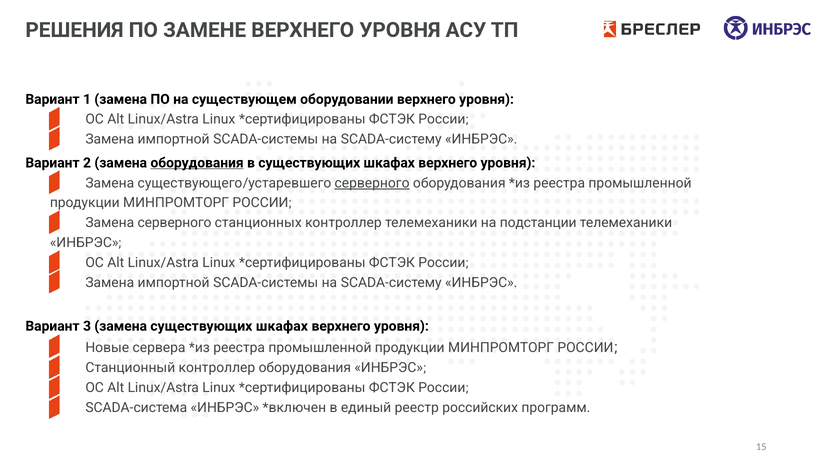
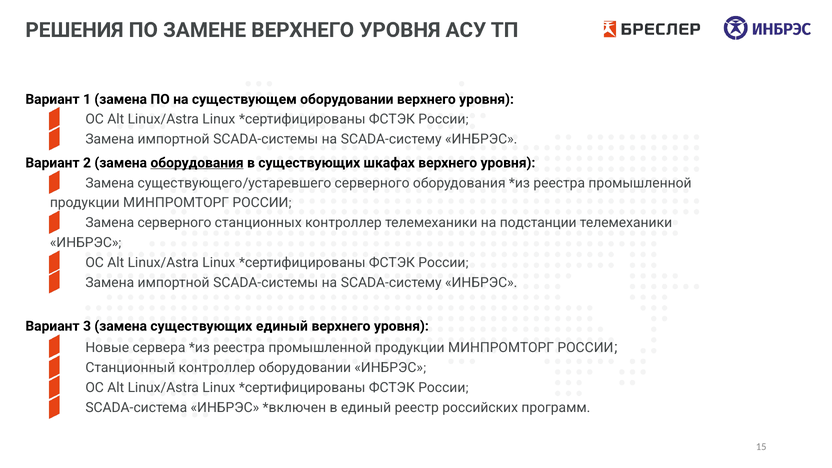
серверного at (372, 183) underline: present -> none
замена существующих шкафах: шкафах -> единый
контроллер оборудования: оборудования -> оборудовании
